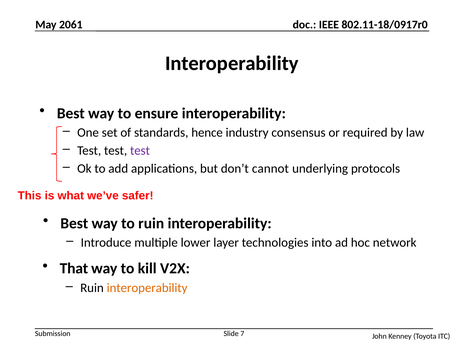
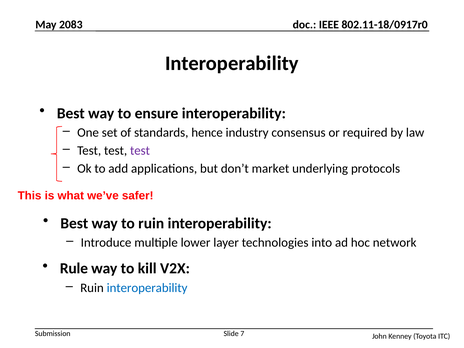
2061: 2061 -> 2083
cannot: cannot -> market
That: That -> Rule
interoperability at (147, 288) colour: orange -> blue
